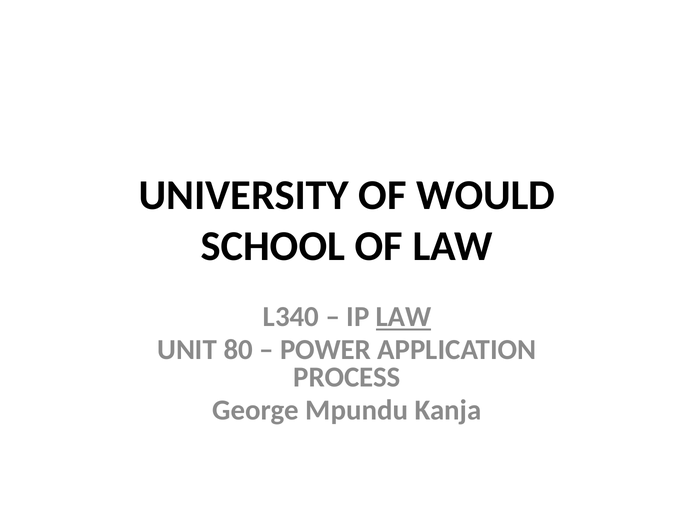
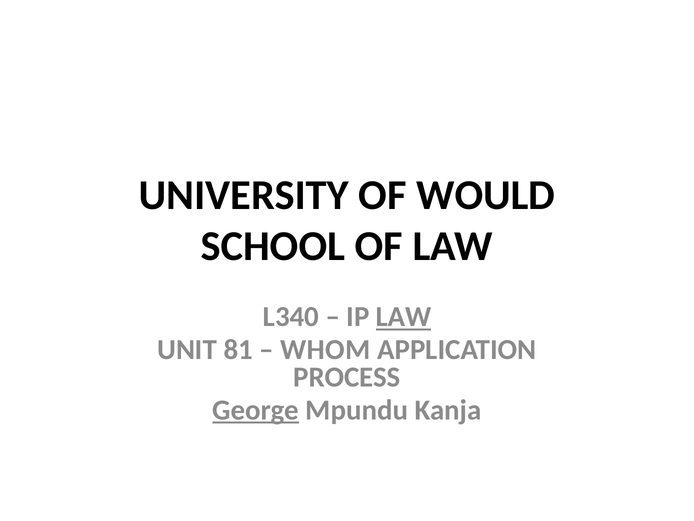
80: 80 -> 81
POWER: POWER -> WHOM
George underline: none -> present
